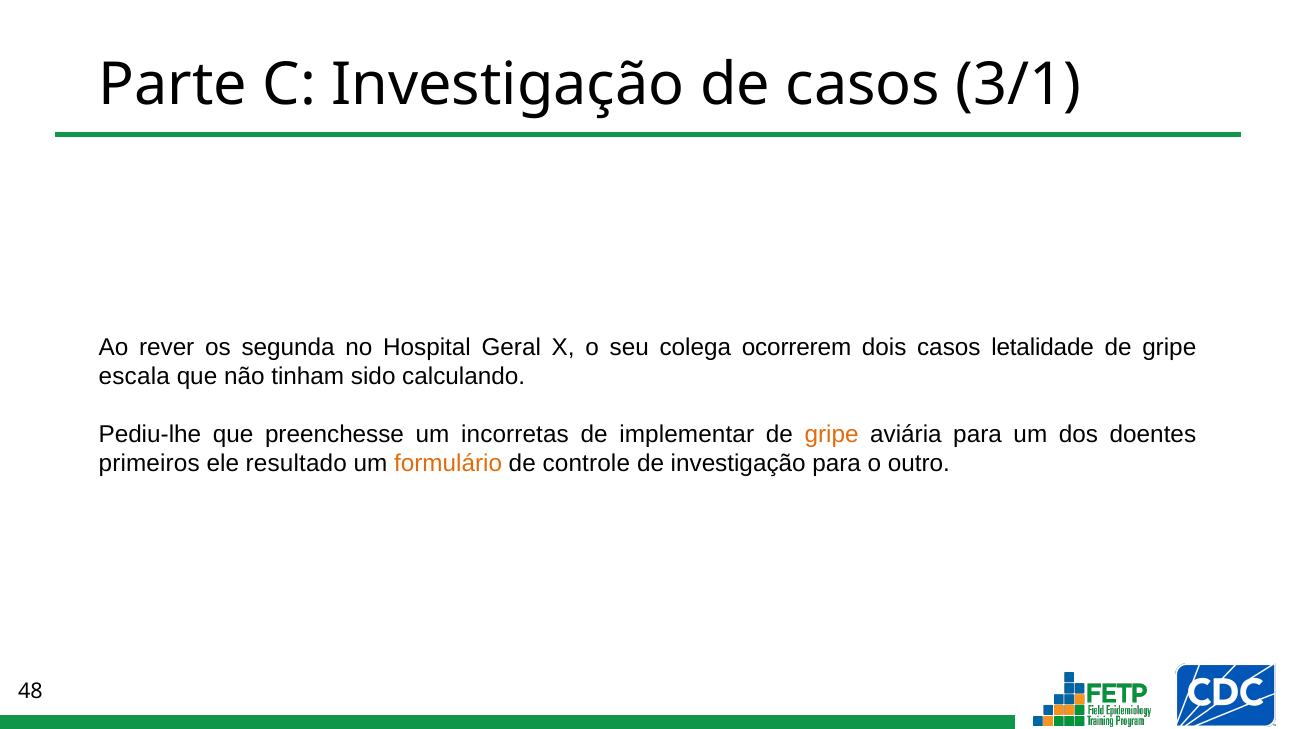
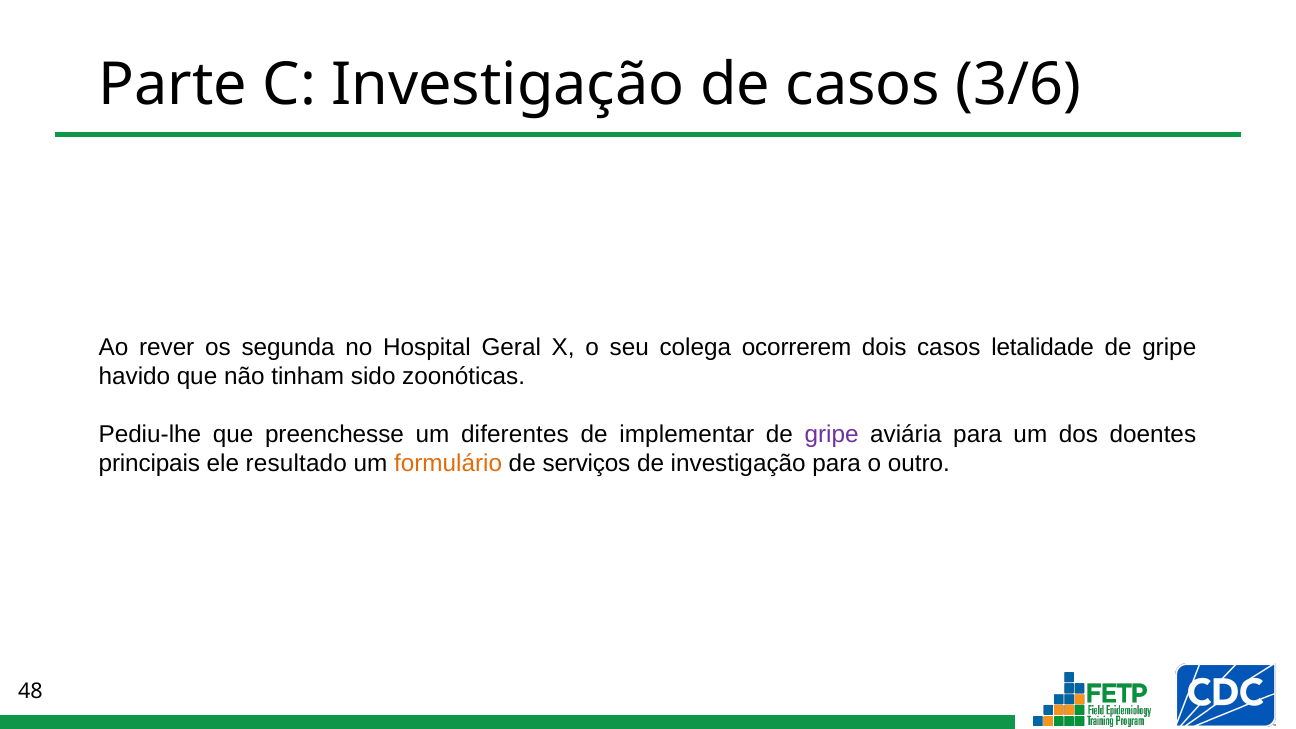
3/1: 3/1 -> 3/6
escala: escala -> havido
calculando: calculando -> zoonóticas
incorretas: incorretas -> diferentes
gripe at (832, 435) colour: orange -> purple
primeiros: primeiros -> principais
controle: controle -> serviços
